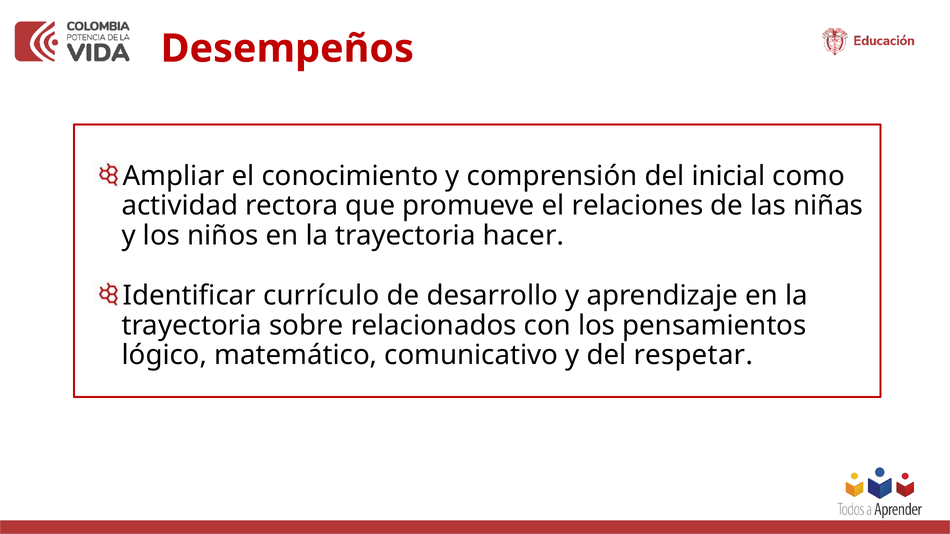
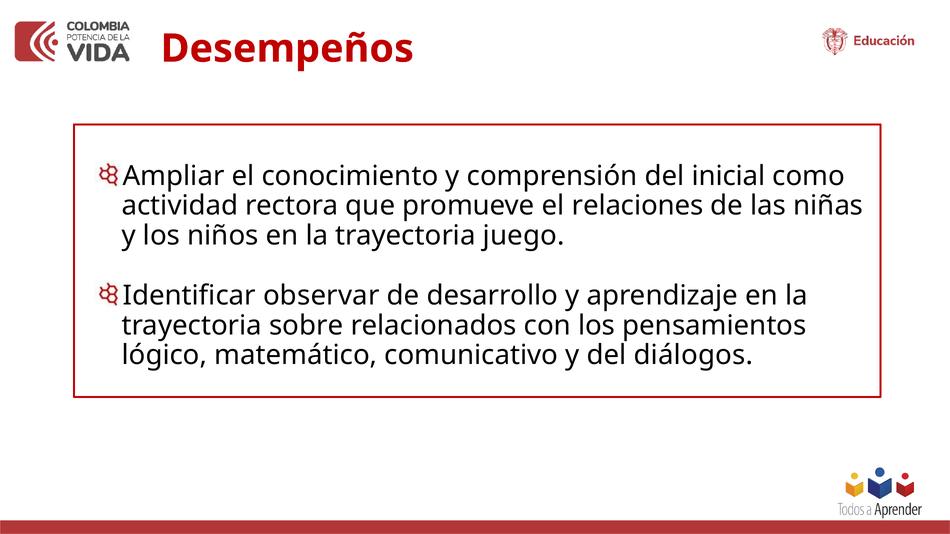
hacer: hacer -> juego
currículo: currículo -> observar
respetar: respetar -> diálogos
